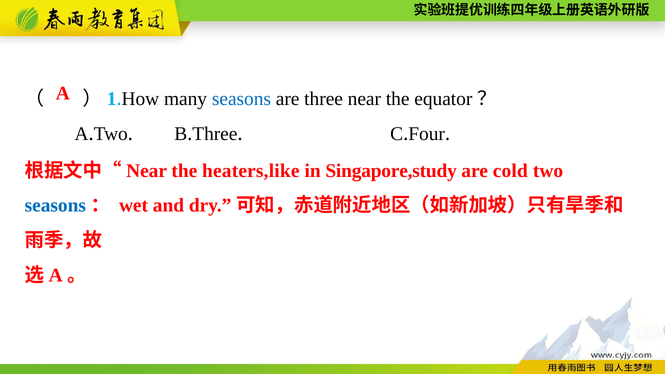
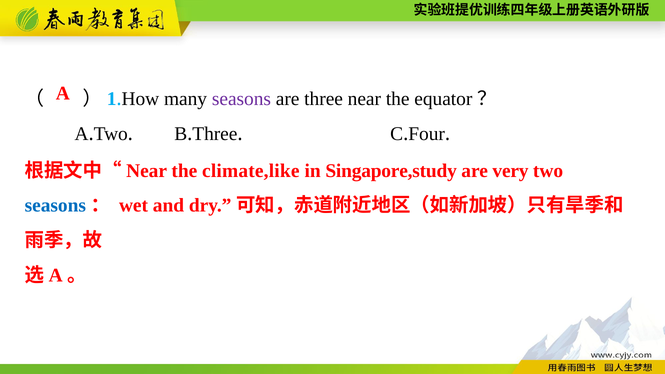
seasons at (241, 99) colour: blue -> purple
heaters,like: heaters,like -> climate,like
cold: cold -> very
